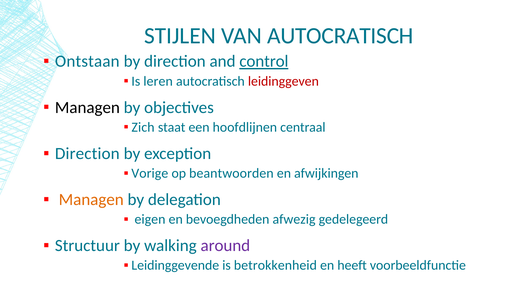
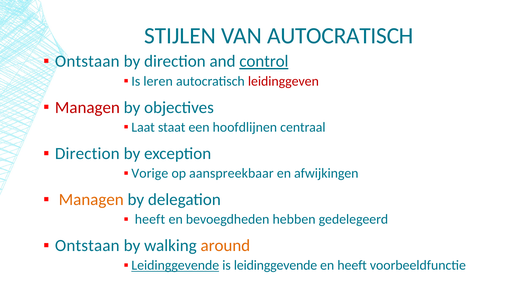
Managen at (87, 107) colour: black -> red
Zich: Zich -> Laat
beantwoorden: beantwoorden -> aanspreekbaar
eigen at (150, 219): eigen -> heeft
afwezig: afwezig -> hebben
Structuur at (87, 245): Structuur -> Ontstaan
around colour: purple -> orange
Leidinggevende at (175, 265) underline: none -> present
is betrokkenheid: betrokkenheid -> leidinggevende
